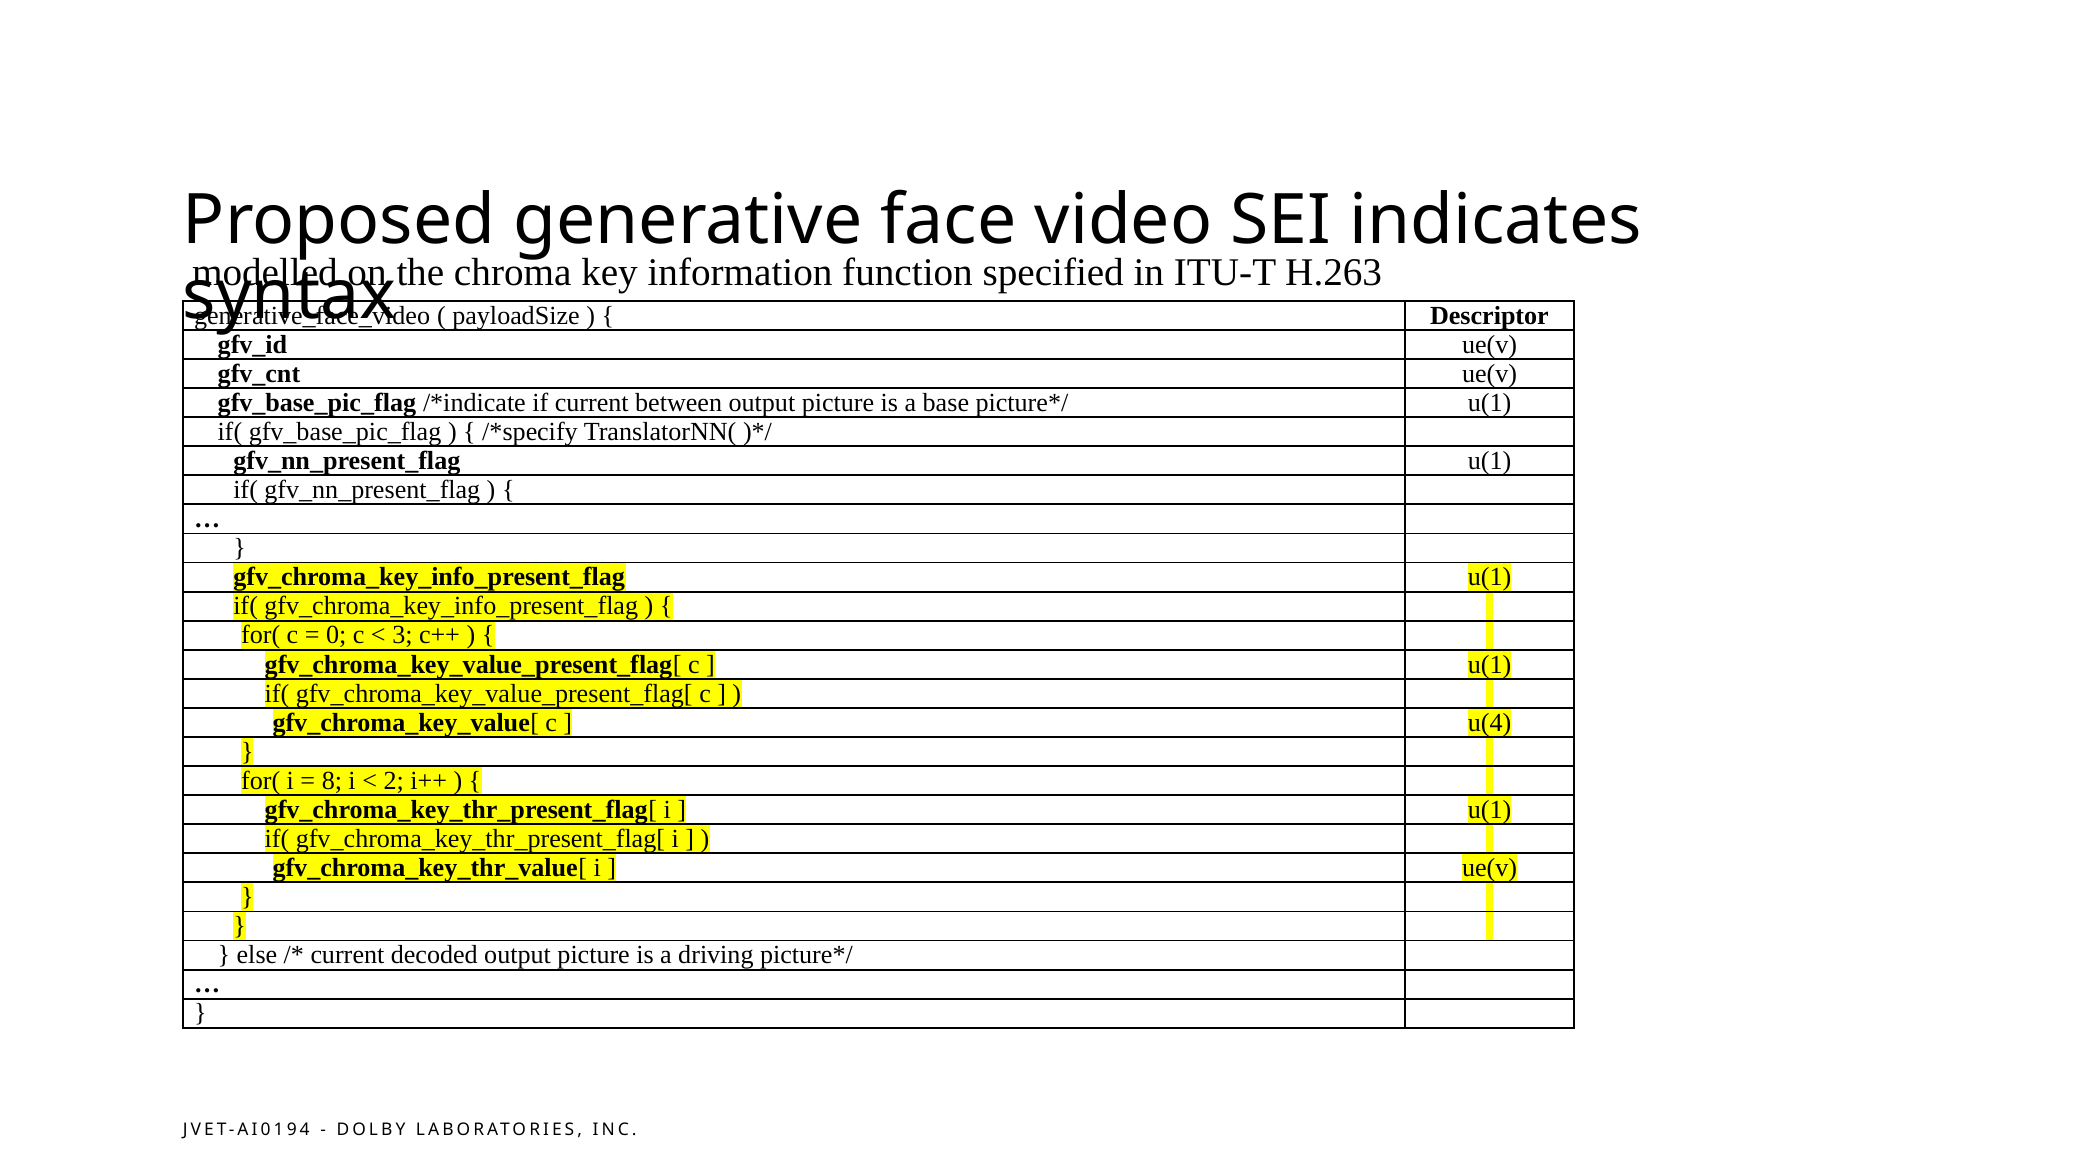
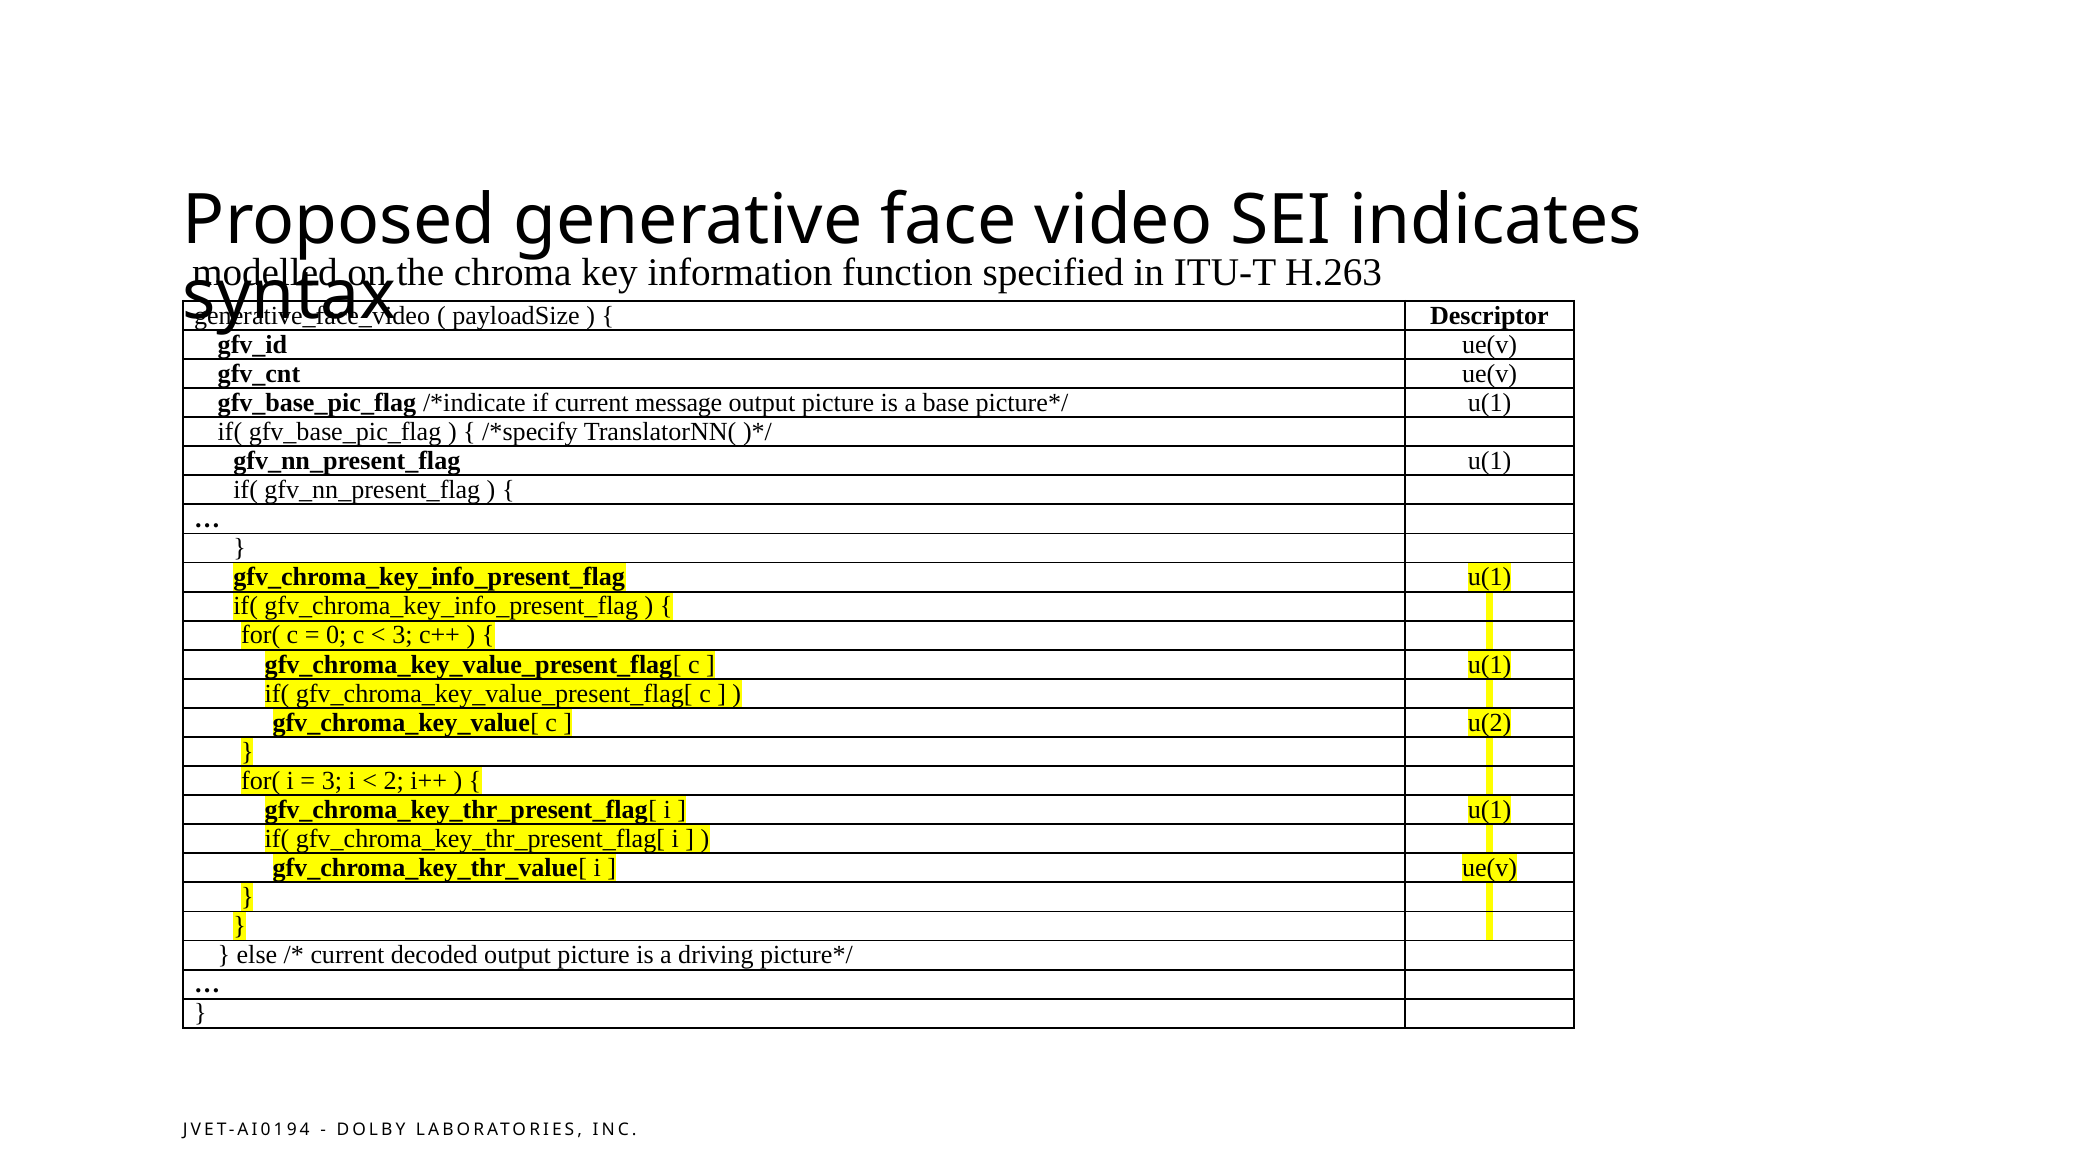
between: between -> message
u(4: u(4 -> u(2
8 at (332, 781): 8 -> 3
